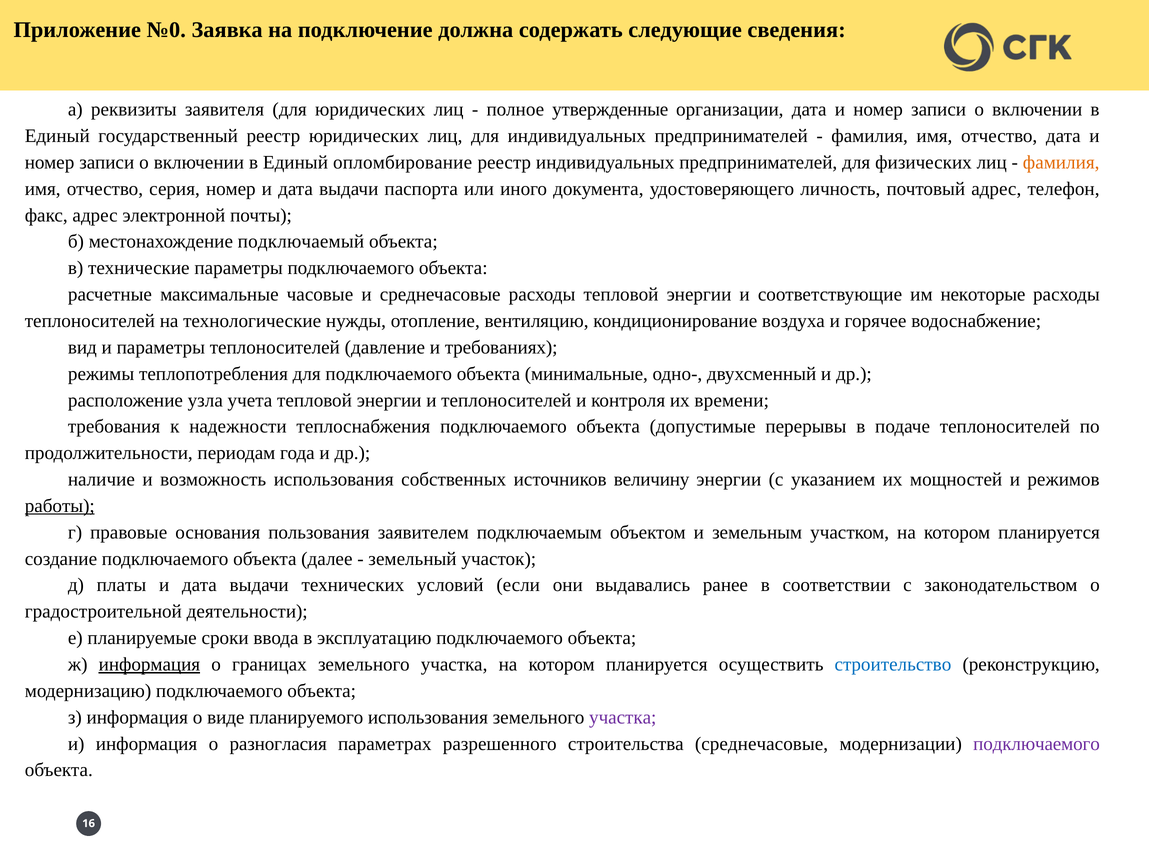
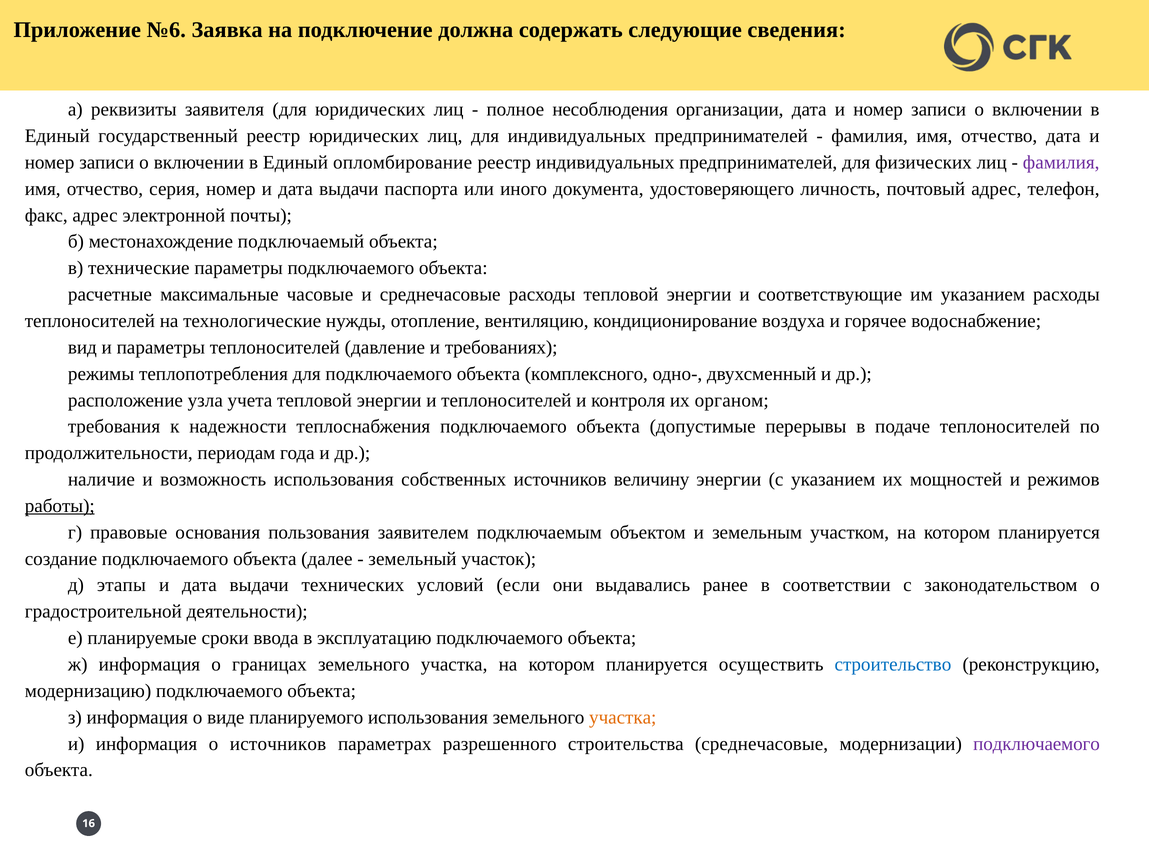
№0: №0 -> №6
утвержденные: утвержденные -> несоблюдения
фамилия at (1061, 162) colour: orange -> purple
им некоторые: некоторые -> указанием
минимальные: минимальные -> комплексного
времени: времени -> органом
платы: платы -> этапы
информация at (149, 664) underline: present -> none
участка at (623, 717) colour: purple -> orange
о разногласия: разногласия -> источников
